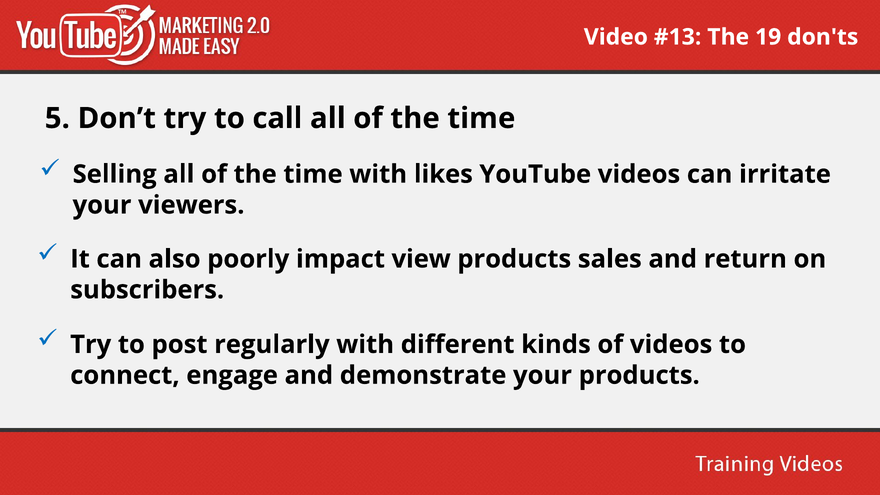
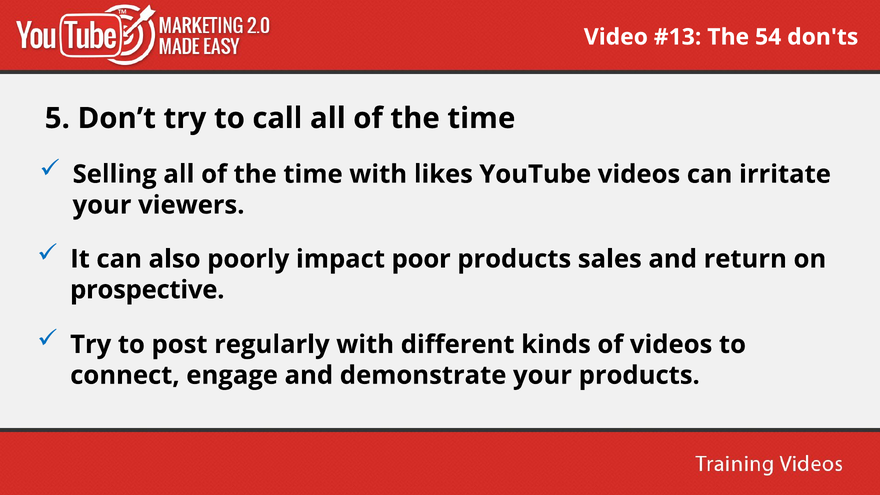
19: 19 -> 54
view: view -> poor
subscribers: subscribers -> prospective
